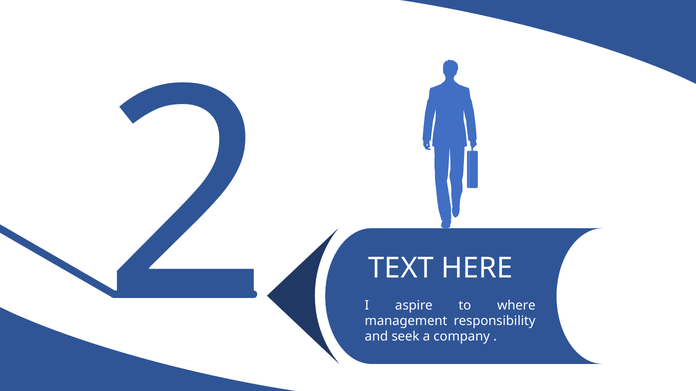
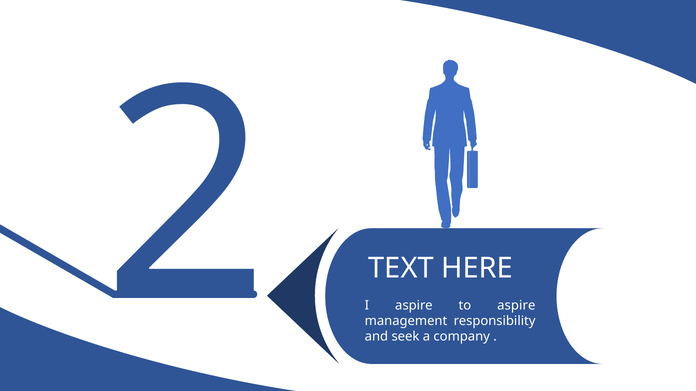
to where: where -> aspire
